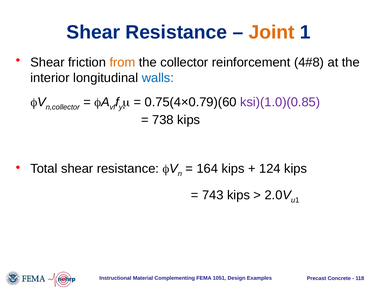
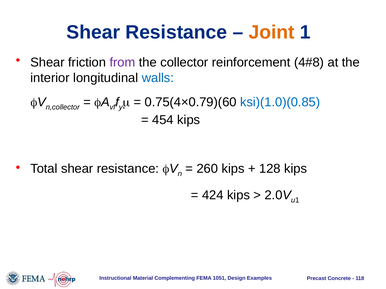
from colour: orange -> purple
ksi)(1.0)(0.85 colour: purple -> blue
738: 738 -> 454
164: 164 -> 260
124: 124 -> 128
743: 743 -> 424
